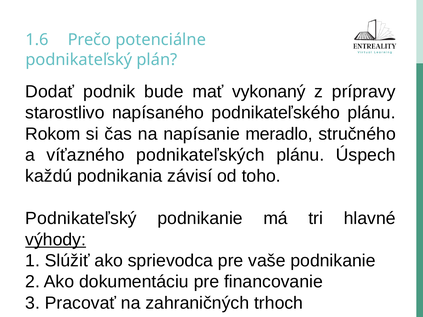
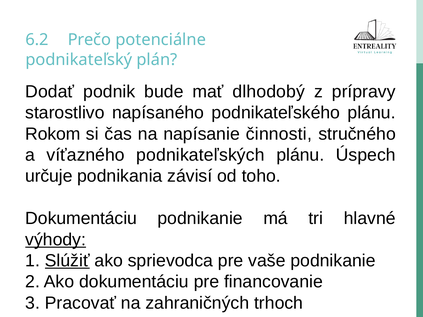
1.6: 1.6 -> 6.2
vykonaný: vykonaný -> dlhodobý
meradlo: meradlo -> činnosti
každú: každú -> určuje
Podnikateľský at (81, 219): Podnikateľský -> Dokumentáciu
Slúžiť underline: none -> present
